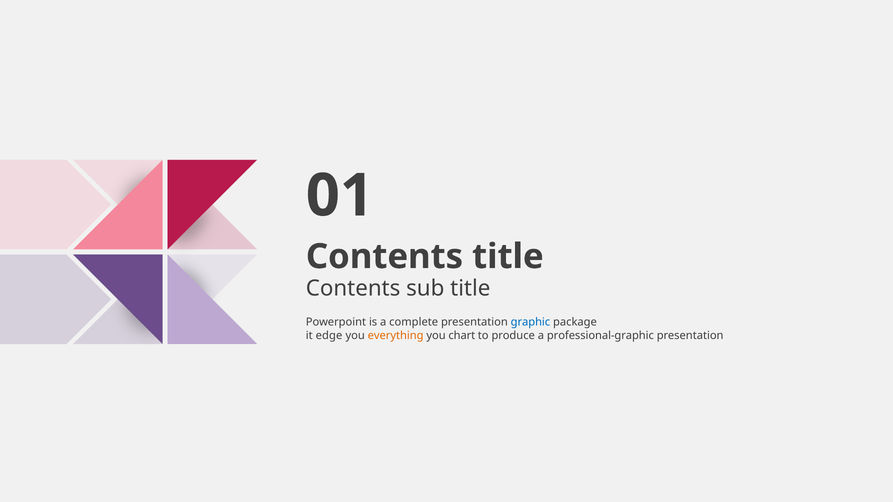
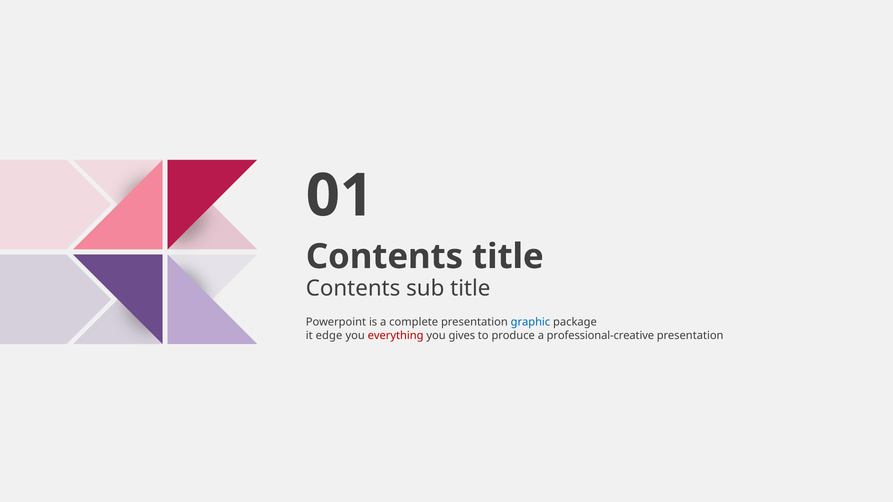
everything colour: orange -> red
chart: chart -> gives
professional-graphic: professional-graphic -> professional-creative
